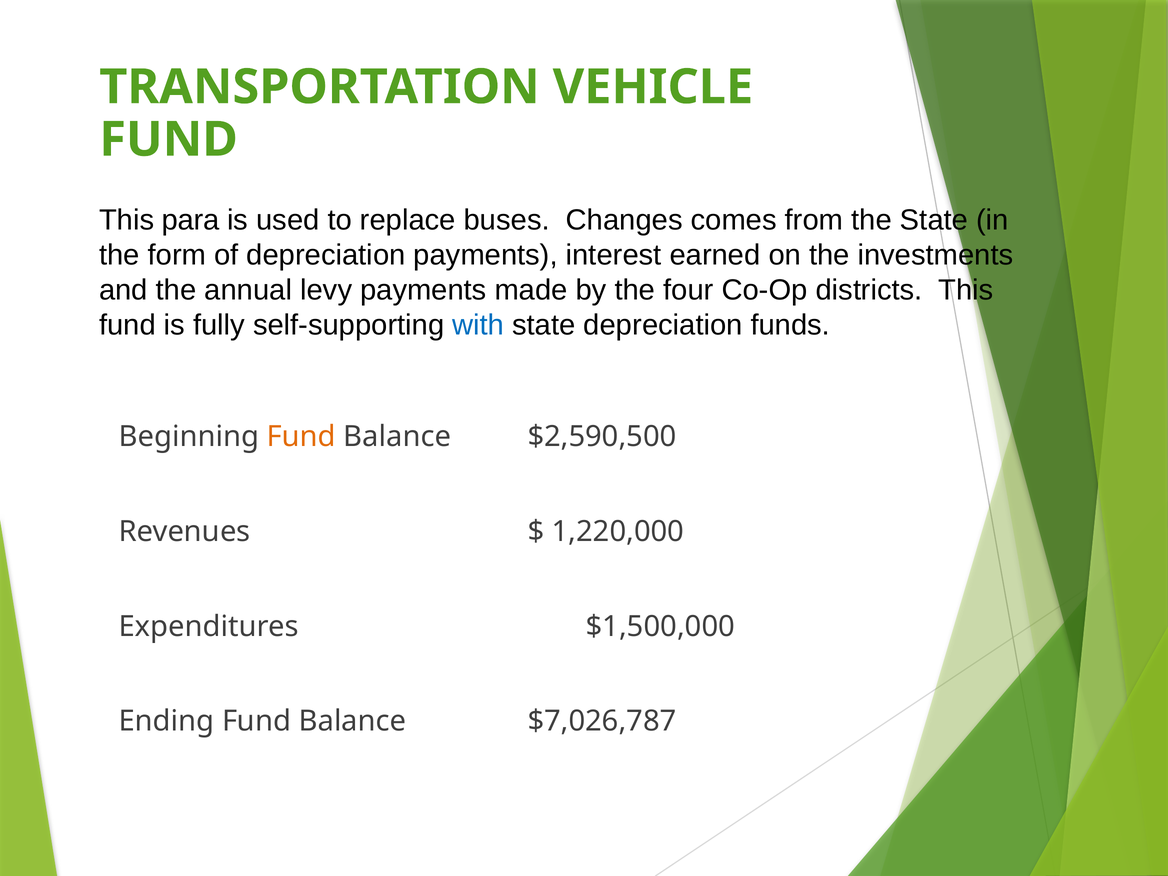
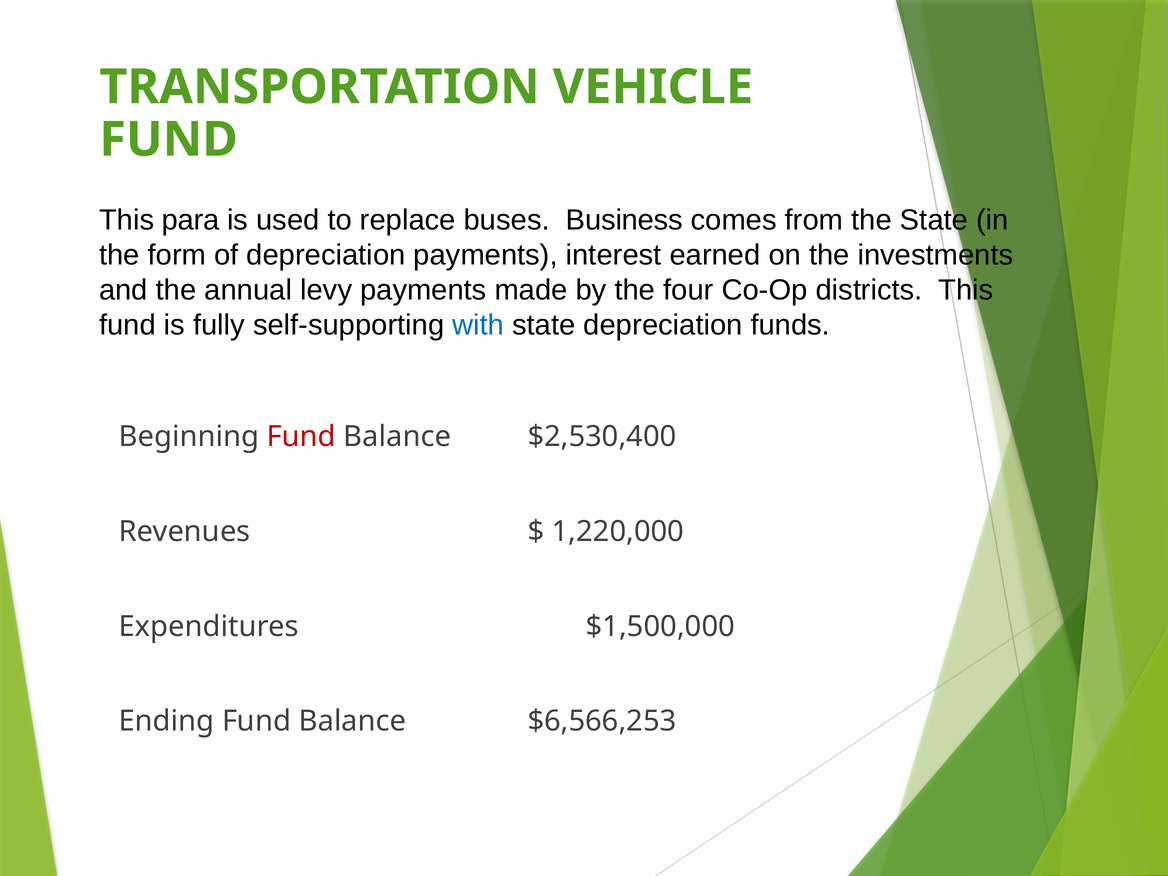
Changes: Changes -> Business
Fund at (301, 437) colour: orange -> red
$2,590,500: $2,590,500 -> $2,530,400
$7,026,787: $7,026,787 -> $6,566,253
